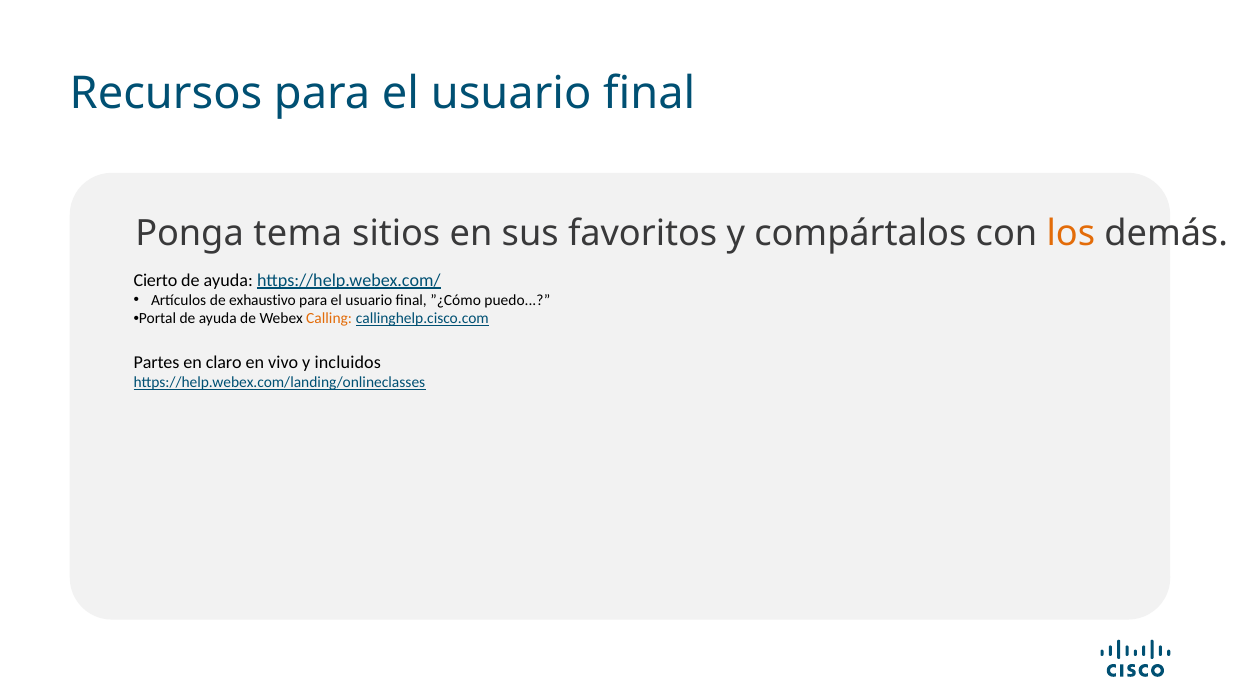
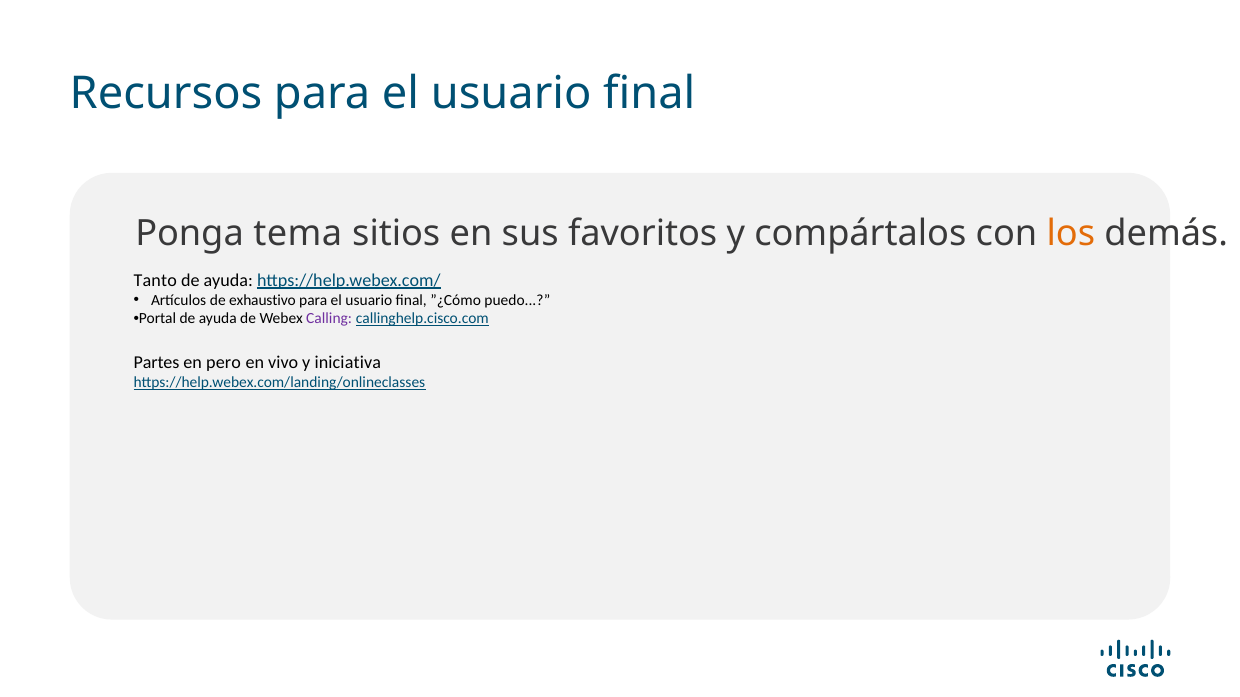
Cierto: Cierto -> Tanto
Calling colour: orange -> purple
claro: claro -> pero
incluidos: incluidos -> iniciativa
